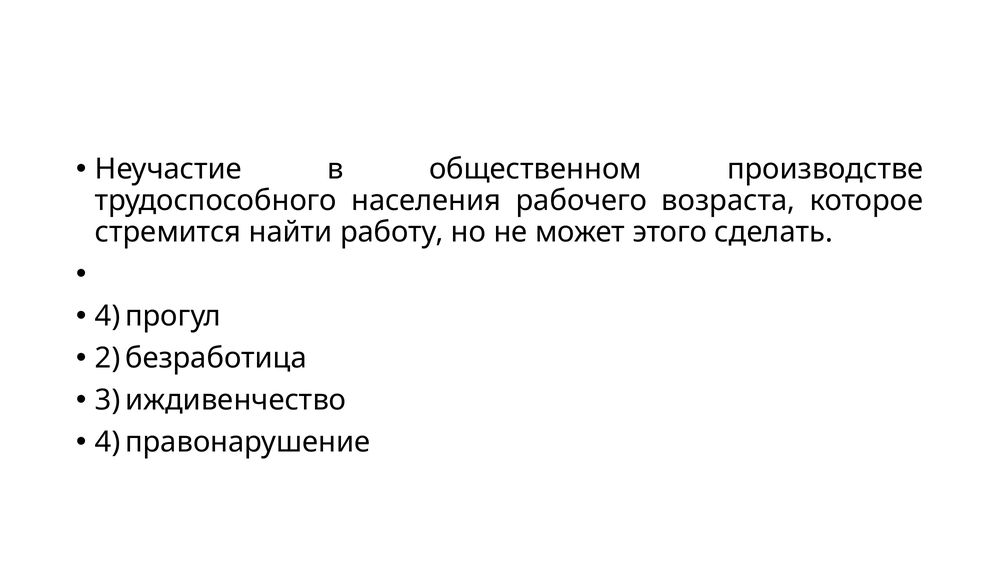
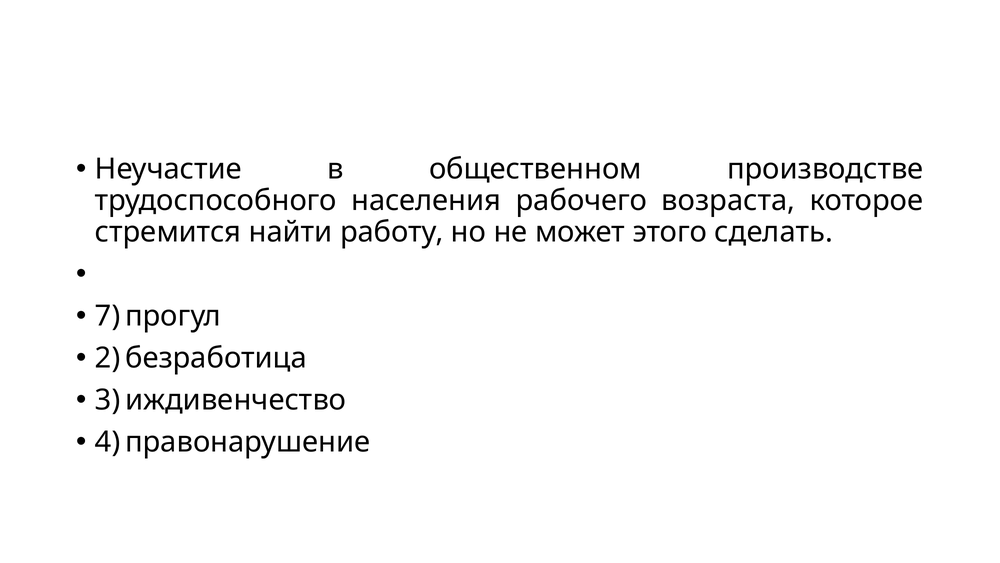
4 at (108, 316): 4 -> 7
